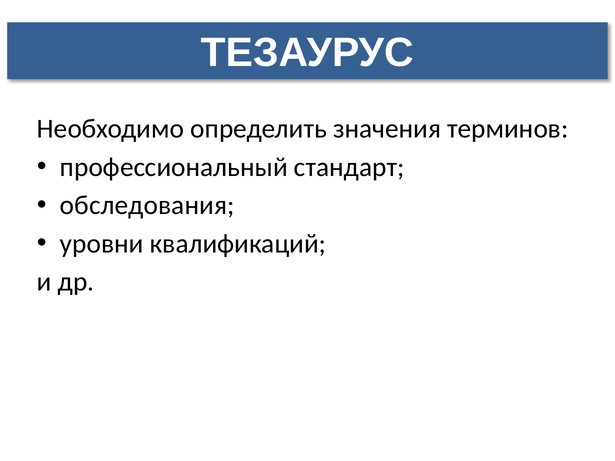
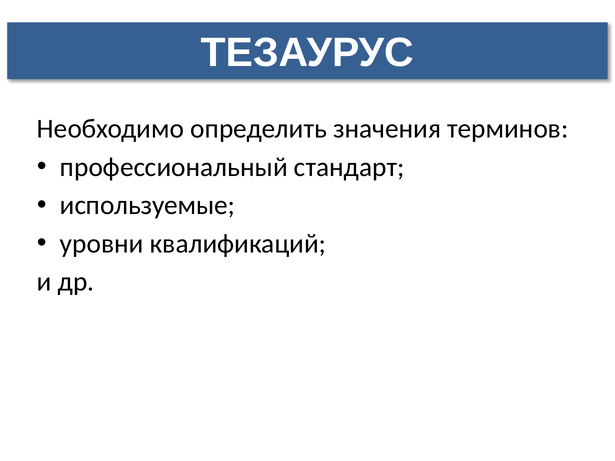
обследования: обследования -> используемые
